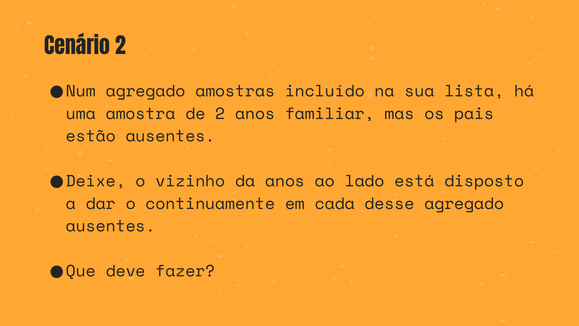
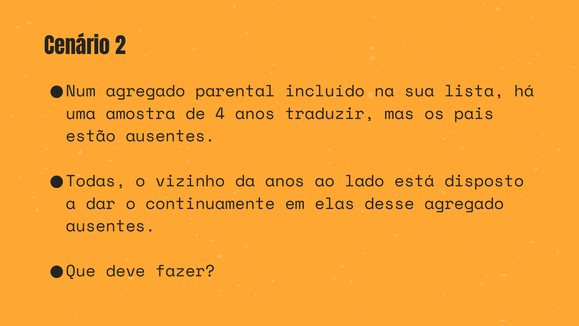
amostras: amostras -> parental
de 2: 2 -> 4
familiar: familiar -> traduzir
Deixe: Deixe -> Todas
cada: cada -> elas
